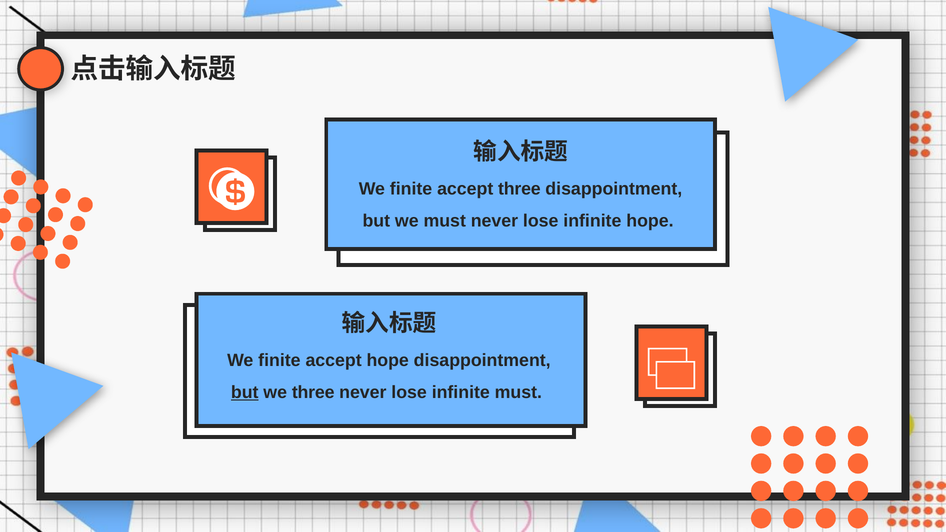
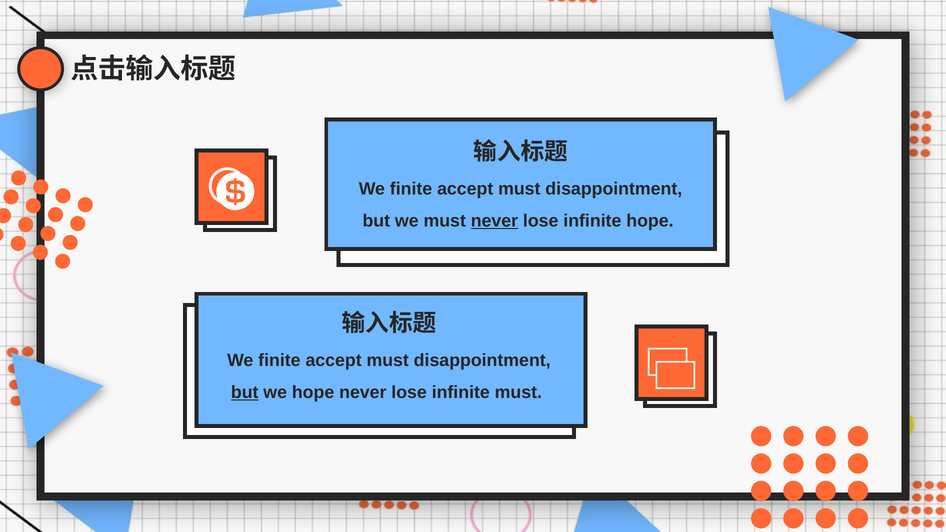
three at (519, 189): three -> must
never at (494, 221) underline: none -> present
hope at (388, 361): hope -> must
we three: three -> hope
